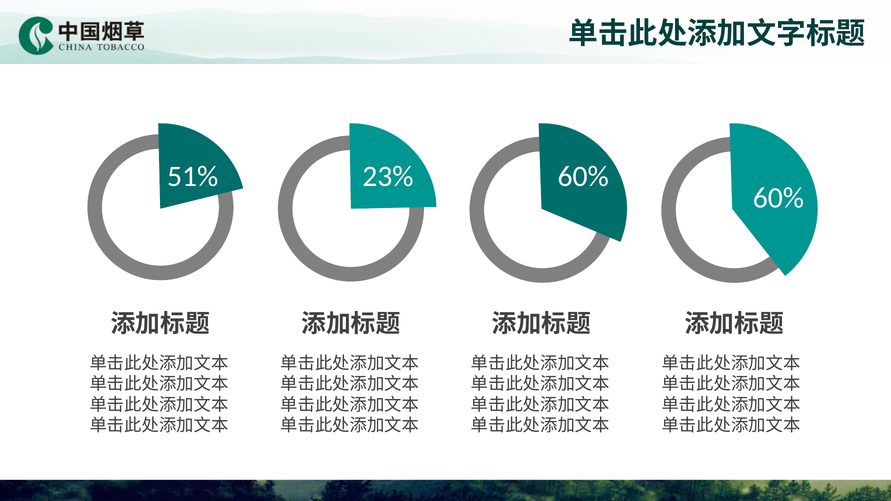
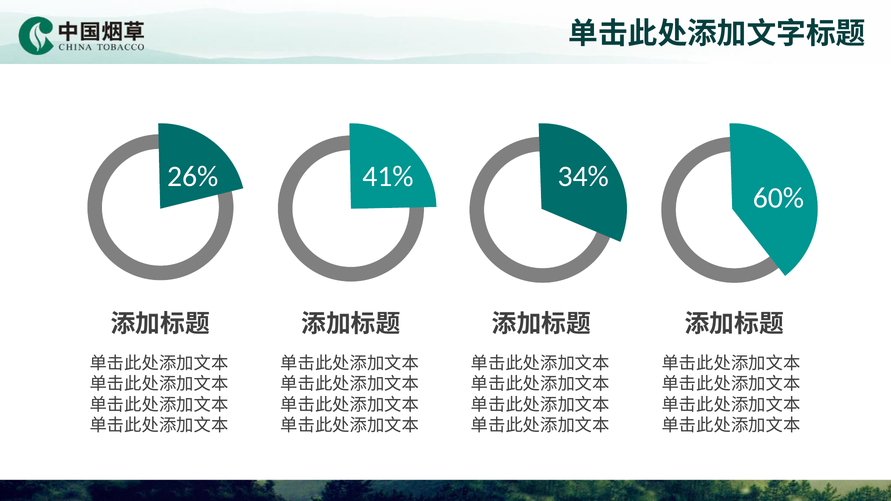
51%: 51% -> 26%
23%: 23% -> 41%
60% at (583, 177): 60% -> 34%
